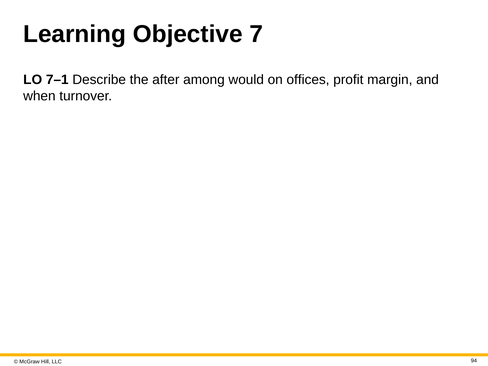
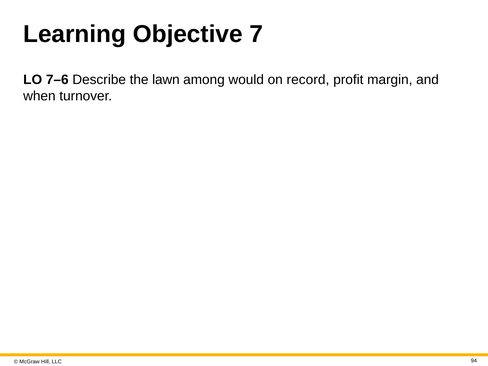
7–1: 7–1 -> 7–6
after: after -> lawn
offices: offices -> record
